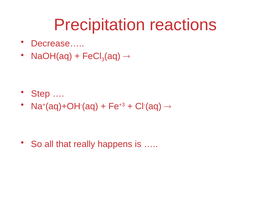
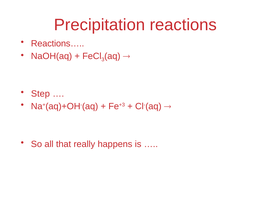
Decrease…: Decrease… -> Reactions…
